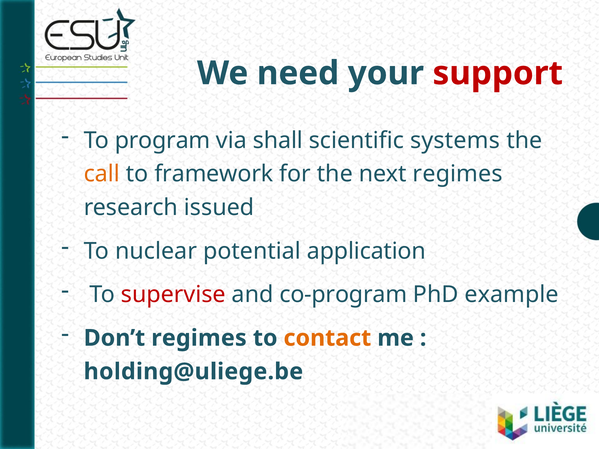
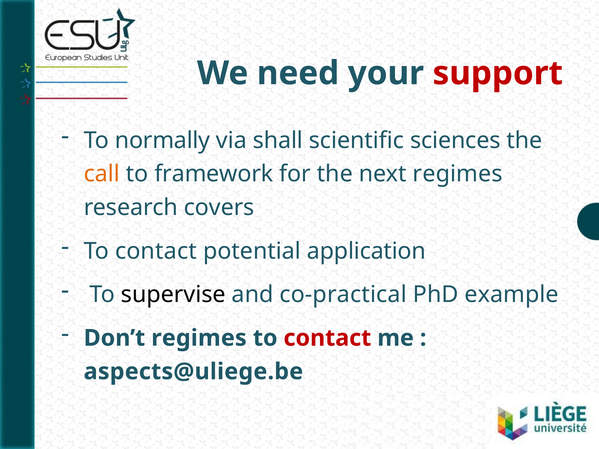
program: program -> normally
systems: systems -> sciences
issued: issued -> covers
nuclear at (156, 251): nuclear -> contact
supervise colour: red -> black
co-program: co-program -> co-practical
contact at (327, 338) colour: orange -> red
holding@uliege.be: holding@uliege.be -> aspects@uliege.be
